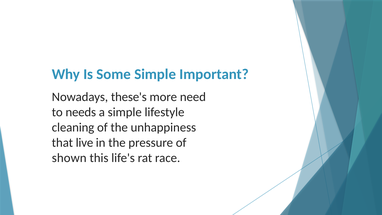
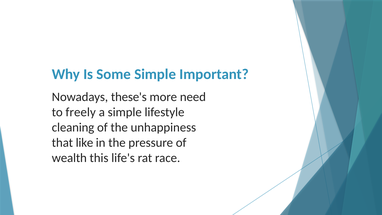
needs: needs -> freely
live: live -> like
shown: shown -> wealth
